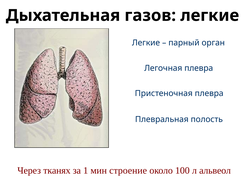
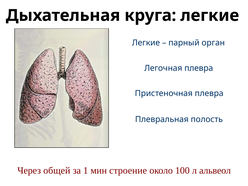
газов: газов -> круга
тканях: тканях -> общей
